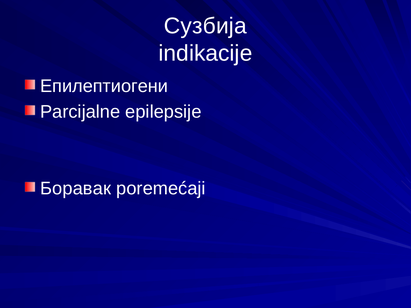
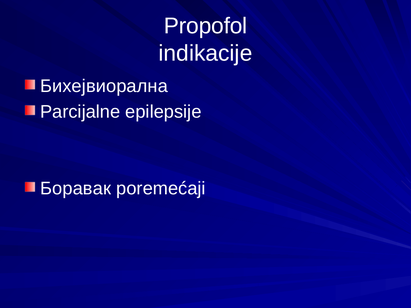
Сузбија: Сузбија -> Propofol
Епилептиогени: Епилептиогени -> Бихејвиорална
